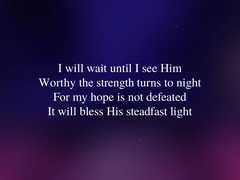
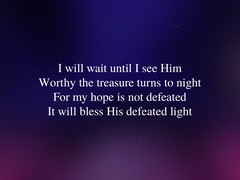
strength: strength -> treasure
His steadfast: steadfast -> defeated
